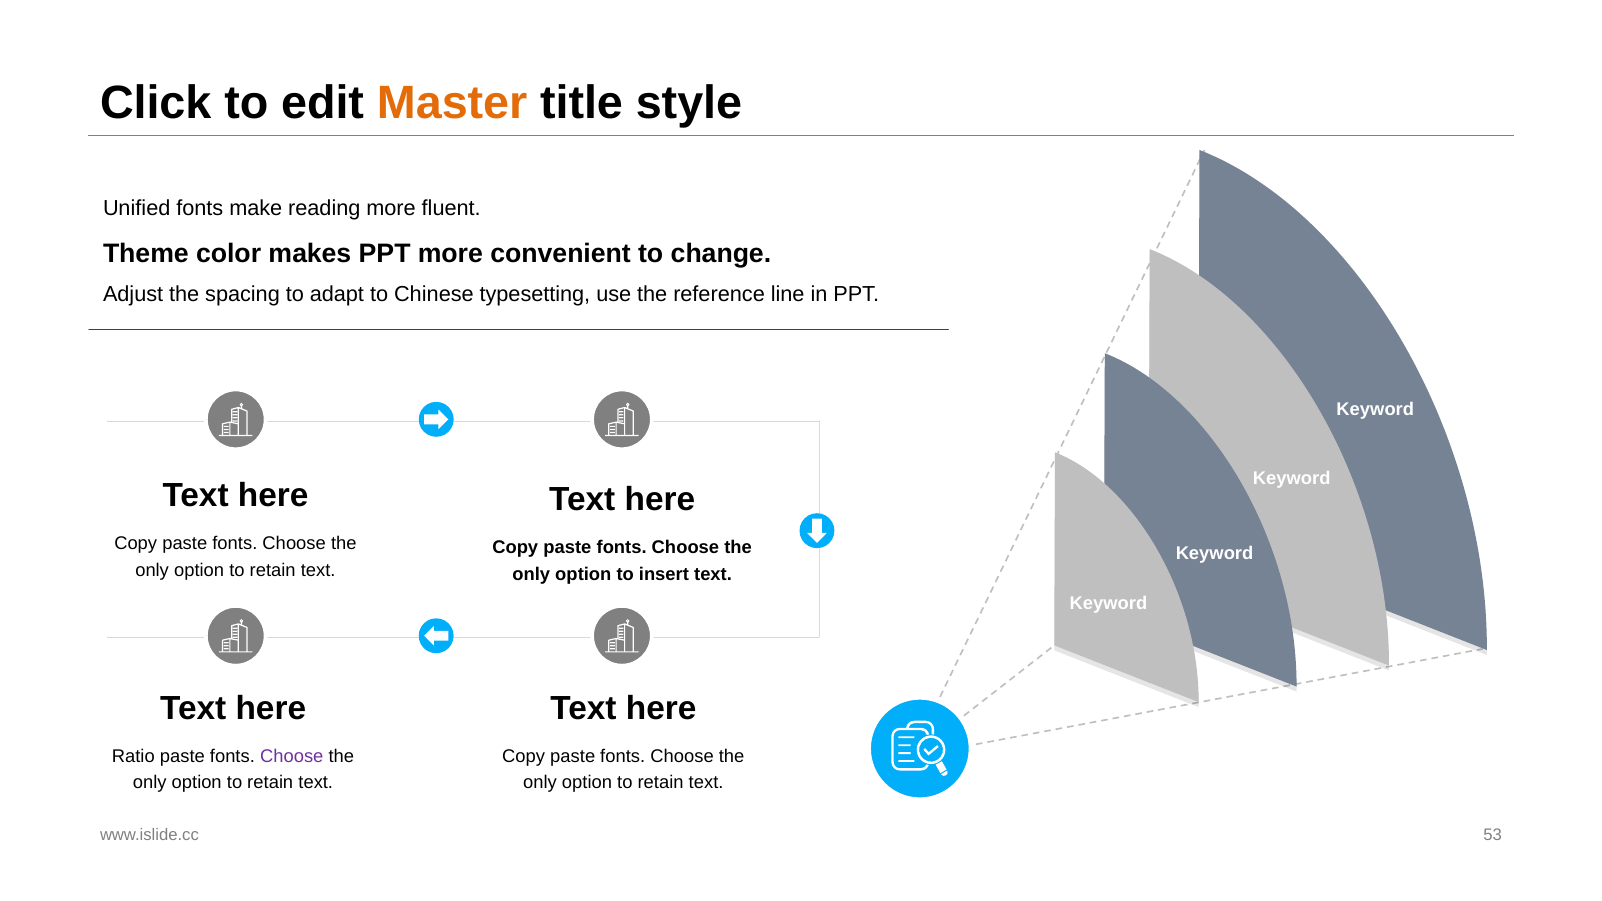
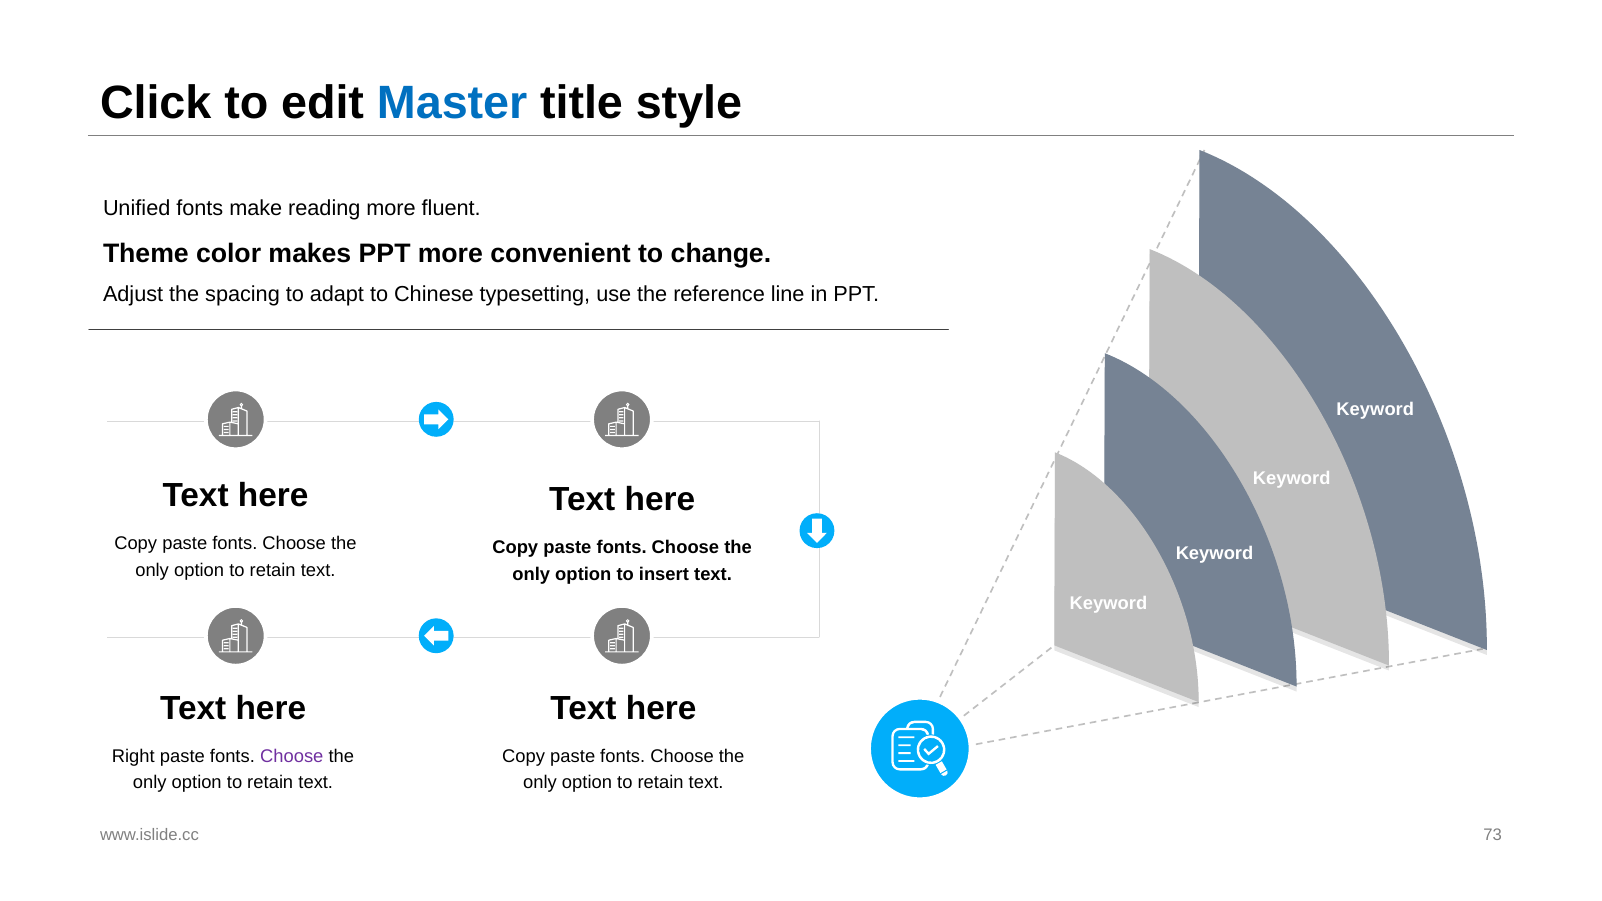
Master colour: orange -> blue
Ratio: Ratio -> Right
53: 53 -> 73
